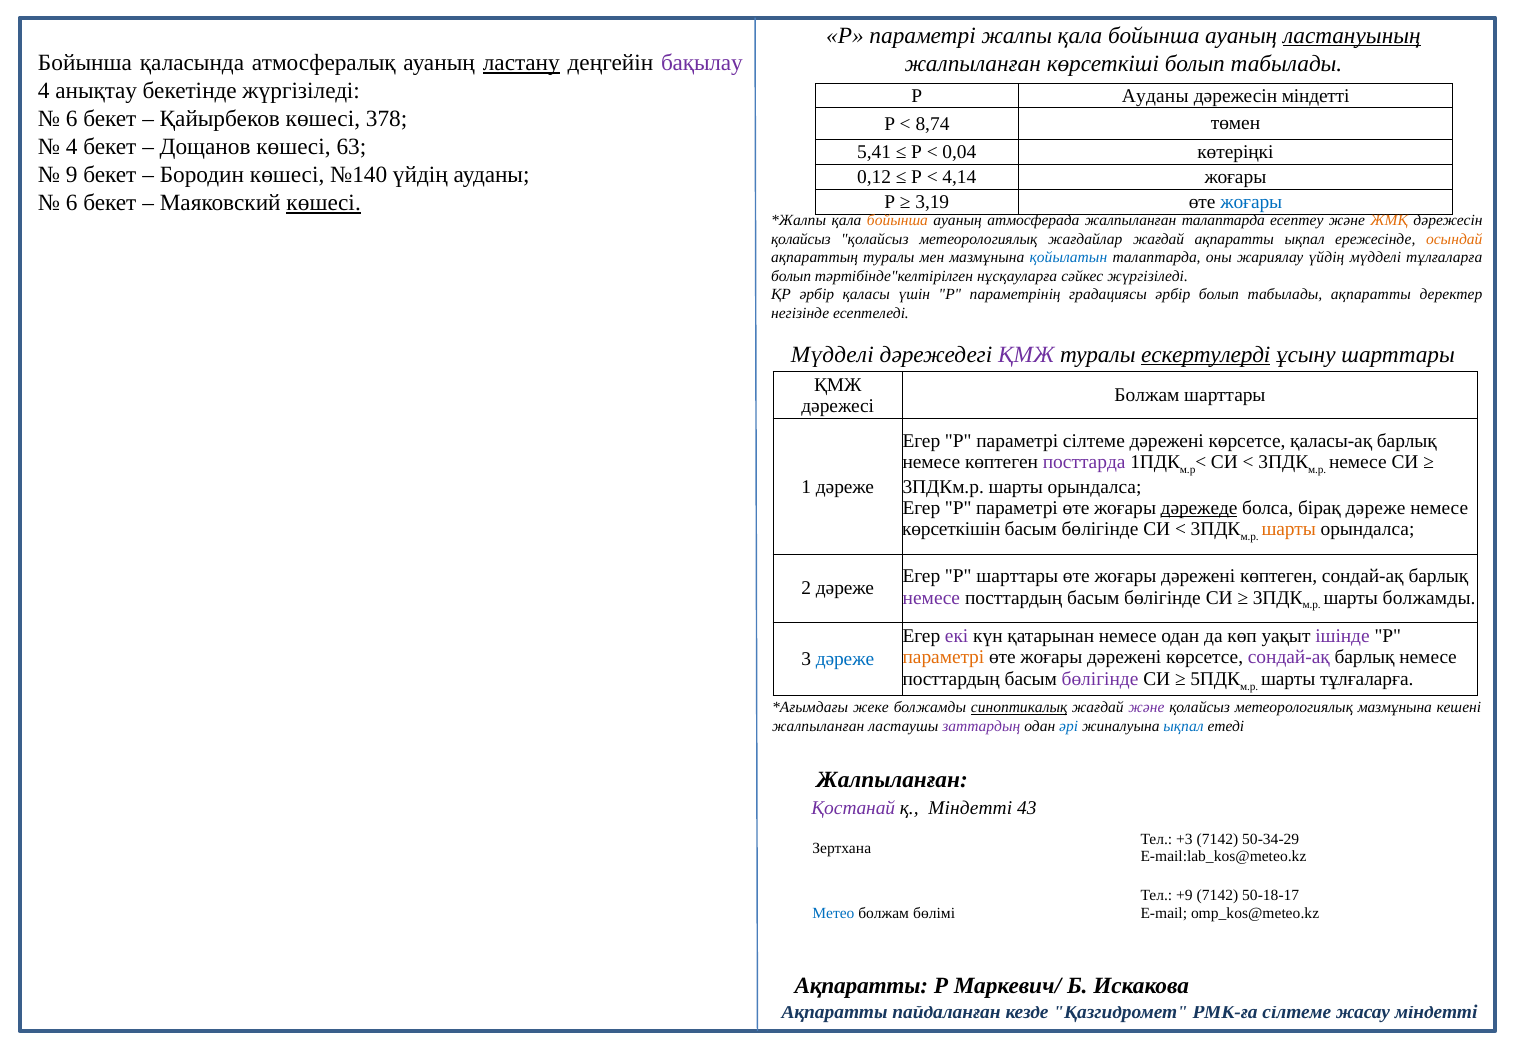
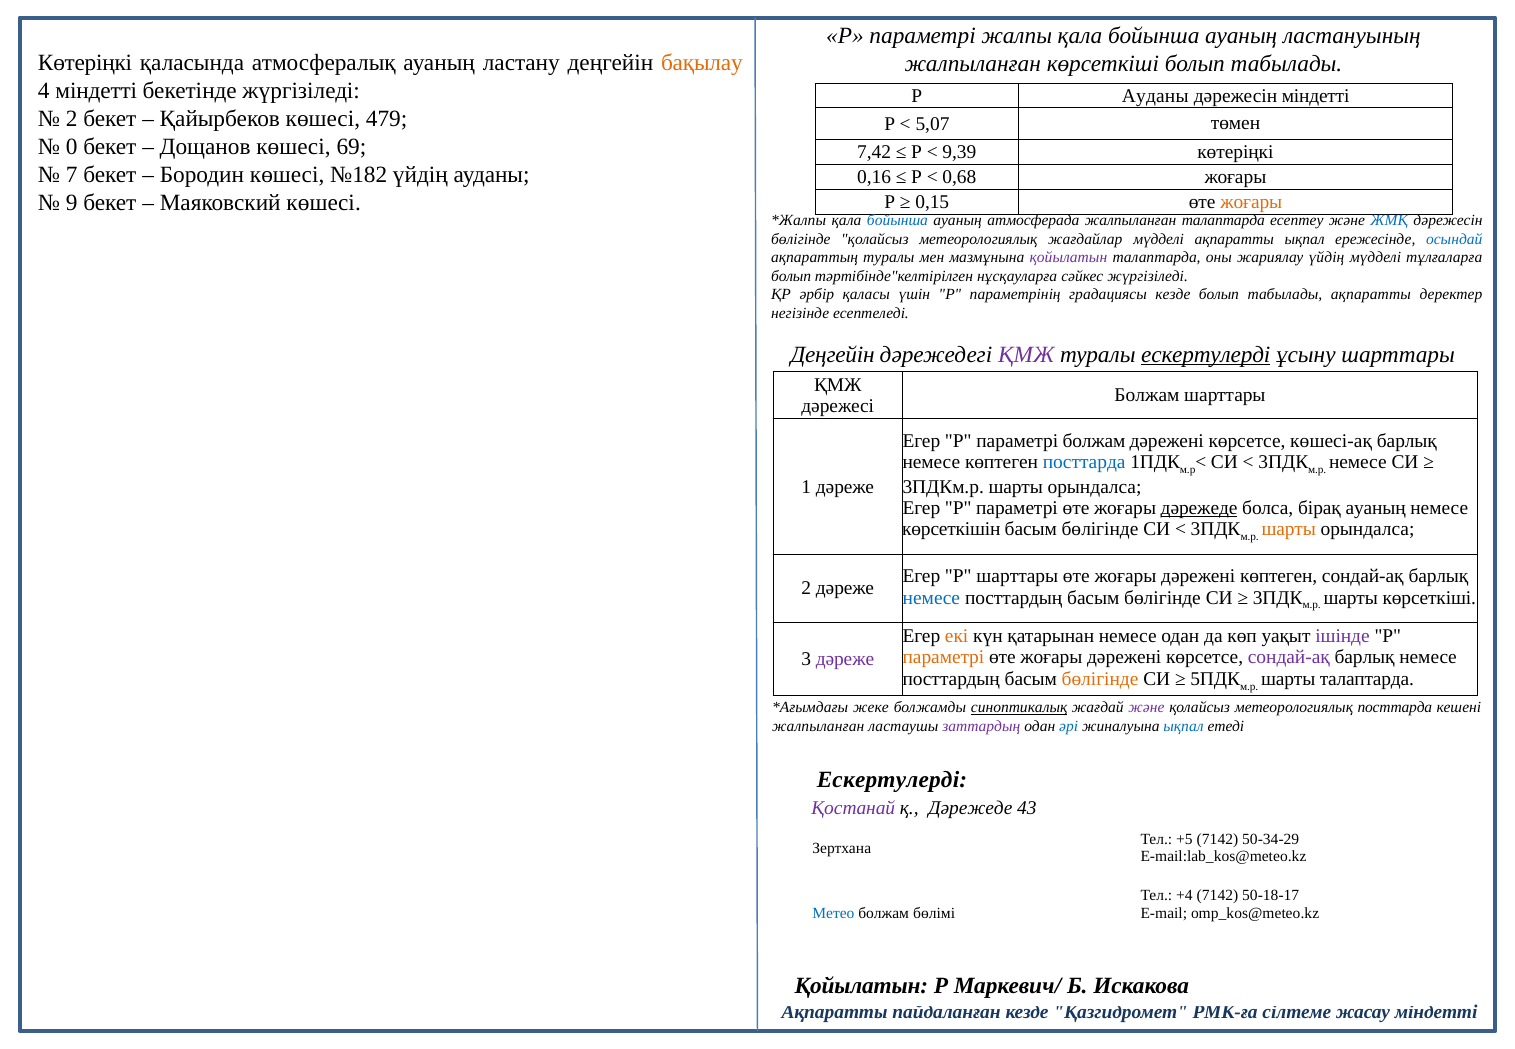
ластануының underline: present -> none
Бойынша at (85, 63): Бойынша -> Көтеріңкі
ластану underline: present -> none
бақылау colour: purple -> orange
4 анықтау: анықтау -> міндетті
6 at (72, 119): 6 -> 2
378: 378 -> 479
8,74: 8,74 -> 5,07
4 at (72, 147): 4 -> 0
63: 63 -> 69
5,41: 5,41 -> 7,42
0,04: 0,04 -> 9,39
9: 9 -> 7
№140: №140 -> №182
0,12: 0,12 -> 0,16
4,14: 4,14 -> 0,68
6 at (72, 203): 6 -> 9
көшесі at (324, 203) underline: present -> none
3,19: 3,19 -> 0,15
жоғары at (1251, 202) colour: blue -> orange
бойынша at (897, 220) colour: orange -> blue
ЖМҚ colour: orange -> blue
қолайсыз at (801, 239): қолайсыз -> бөлігінде
жағдайлар жағдай: жағдай -> мүдделі
осындай colour: orange -> blue
қойылатын at (1068, 257) colour: blue -> purple
градациясы әрбір: әрбір -> кезде
Мүдделі at (832, 354): Мүдделі -> Деңгейін
параметрі сілтеме: сілтеме -> болжам
қаласы-ақ: қаласы-ақ -> көшесі-ақ
посттарда at (1084, 462) colour: purple -> blue
бірақ дәреже: дәреже -> ауаның
немесе at (931, 598) colour: purple -> blue
шарты болжамды: болжамды -> көрсеткіші
екі colour: purple -> orange
дәреже at (845, 659) colour: blue -> purple
бөлігінде at (1100, 679) colour: purple -> orange
шарты тұлғаларға: тұлғаларға -> талаптарда
метеорологиялық мазмұнына: мазмұнына -> посттарда
Жалпыланған at (892, 780): Жалпыланған -> Ескертулерді
қ Міндетті: Міндетті -> Дәрежеде
+3: +3 -> +5
+9: +9 -> +4
Ақпаратты at (861, 986): Ақпаратты -> Қойылатын
